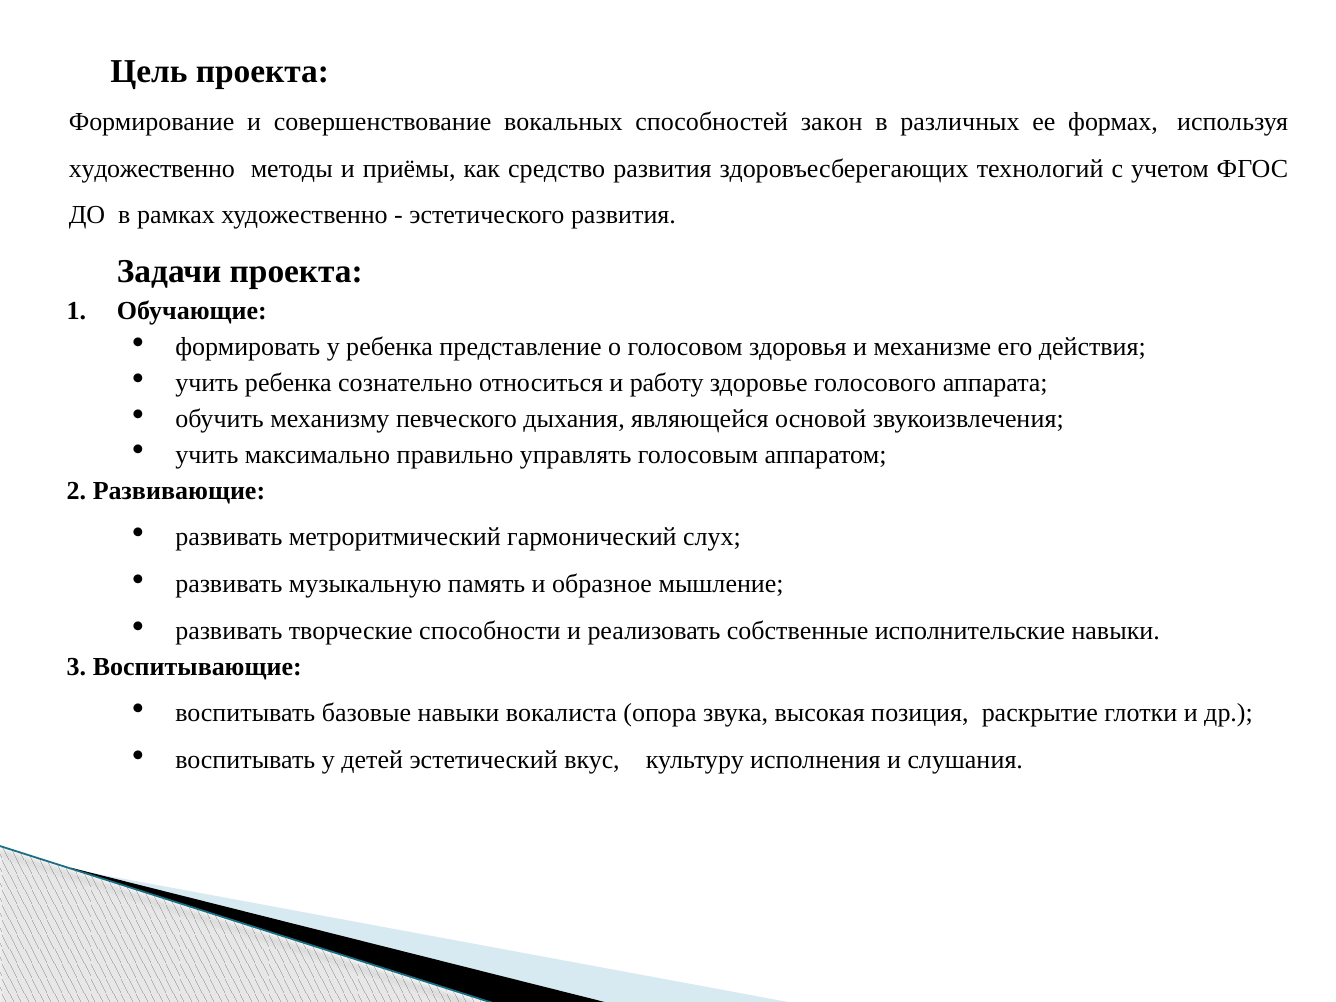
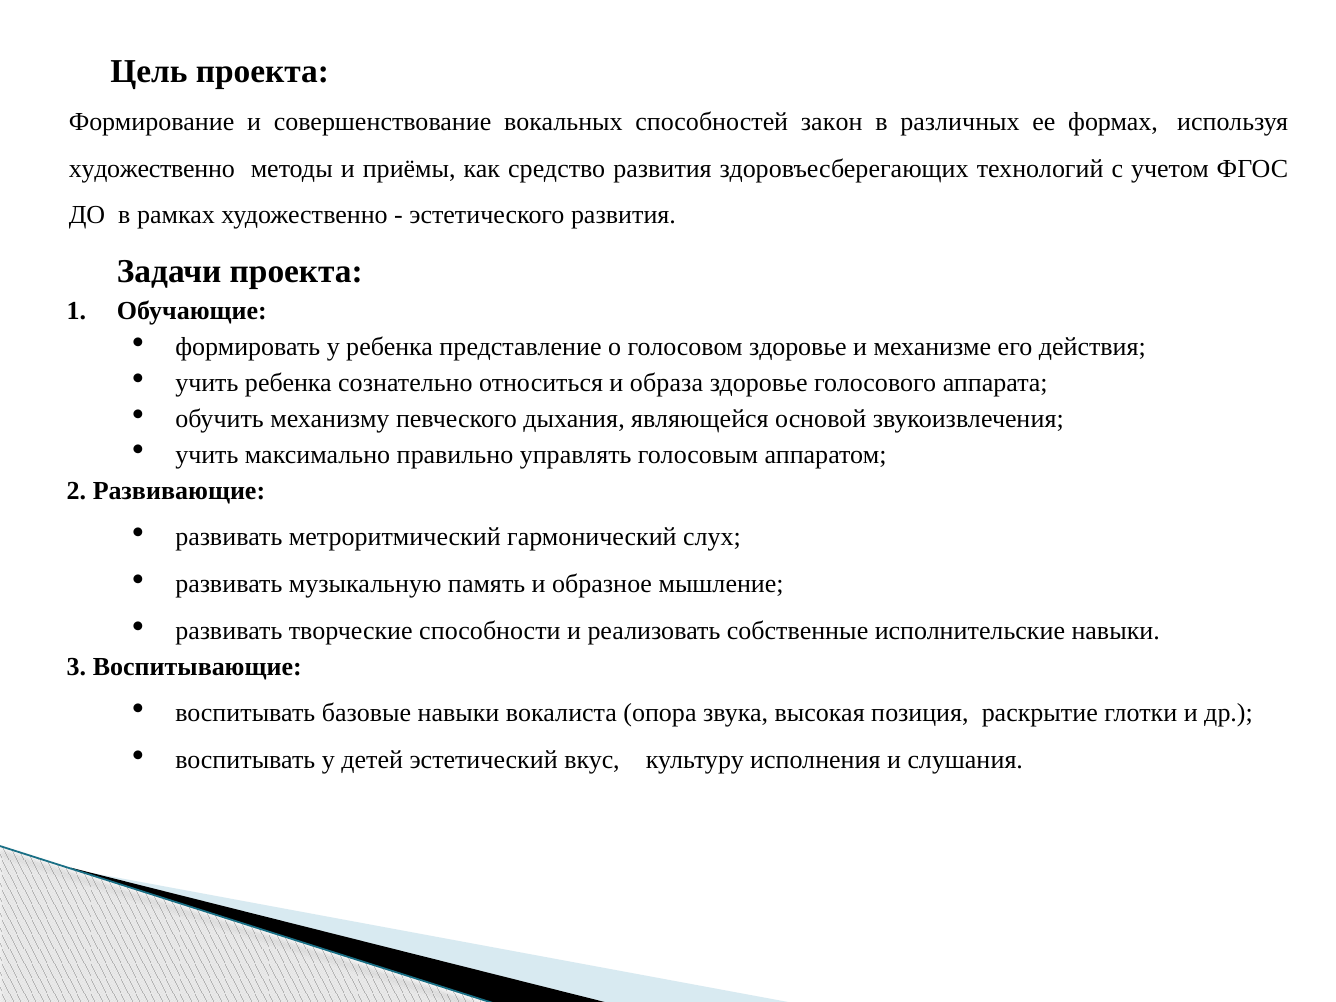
голосовом здоровья: здоровья -> здоровье
работу: работу -> образа
